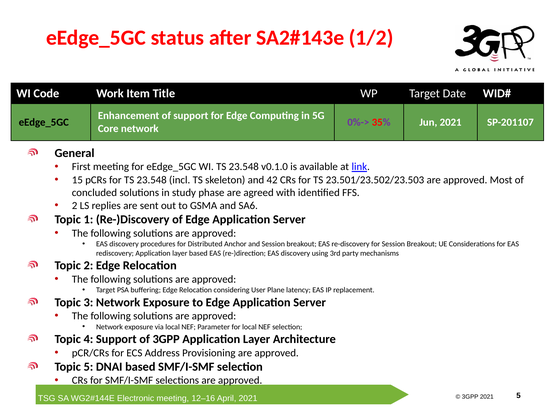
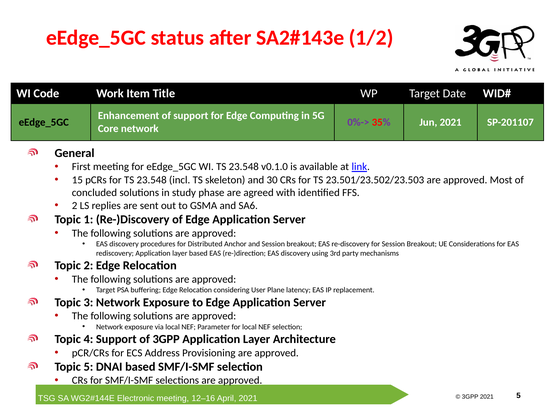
42: 42 -> 30
